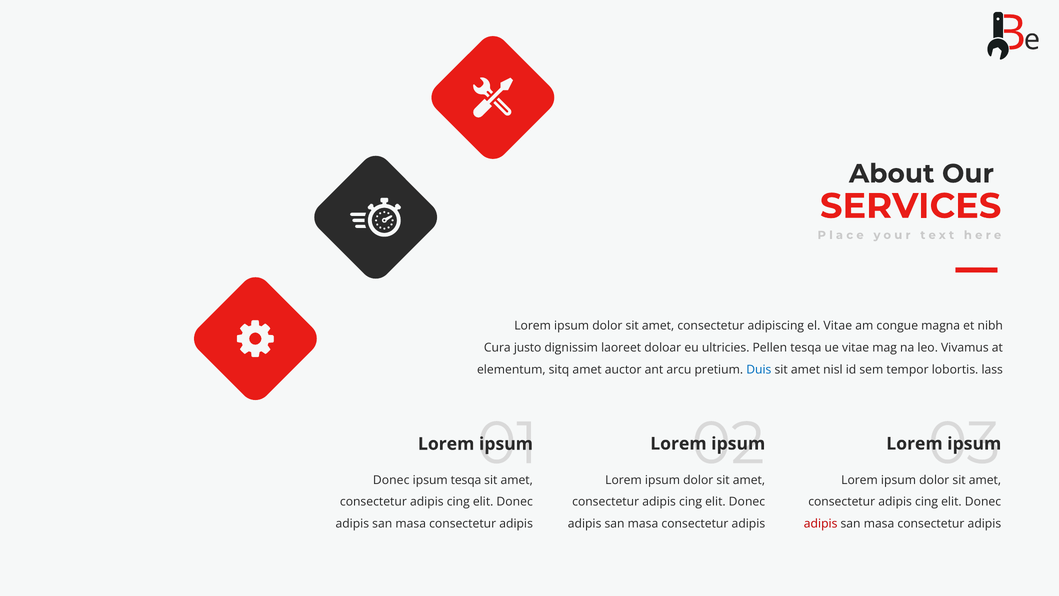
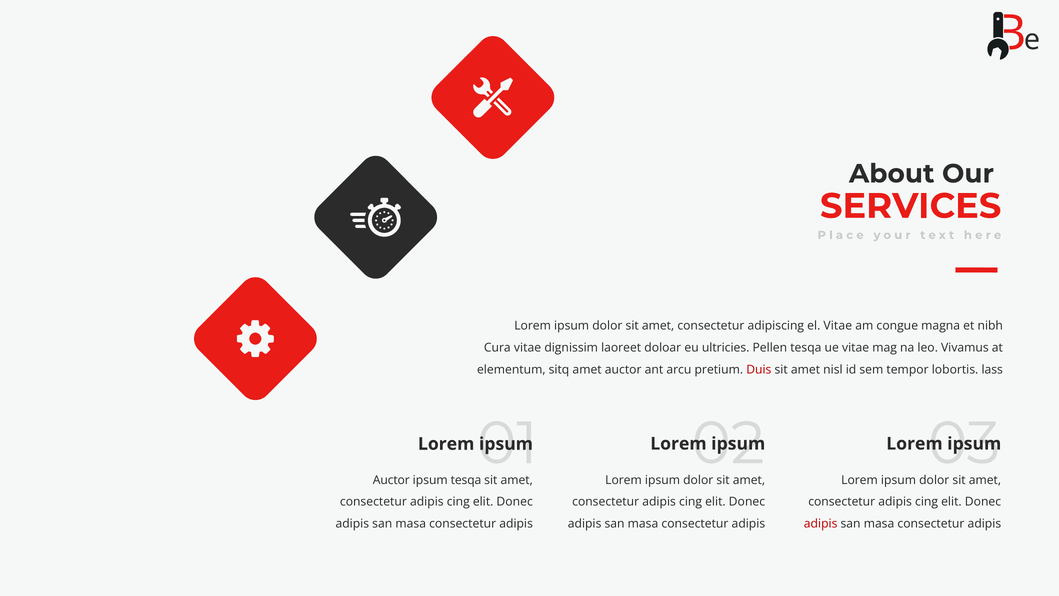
Cura justo: justo -> vitae
Duis colour: blue -> red
Donec at (391, 480): Donec -> Auctor
